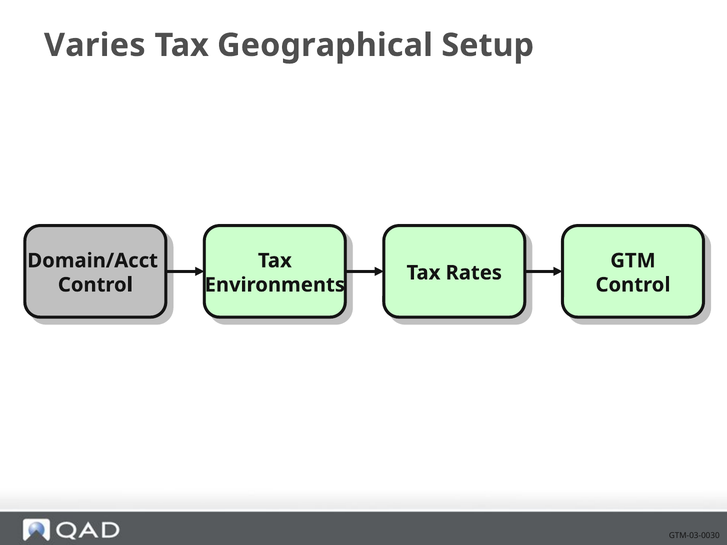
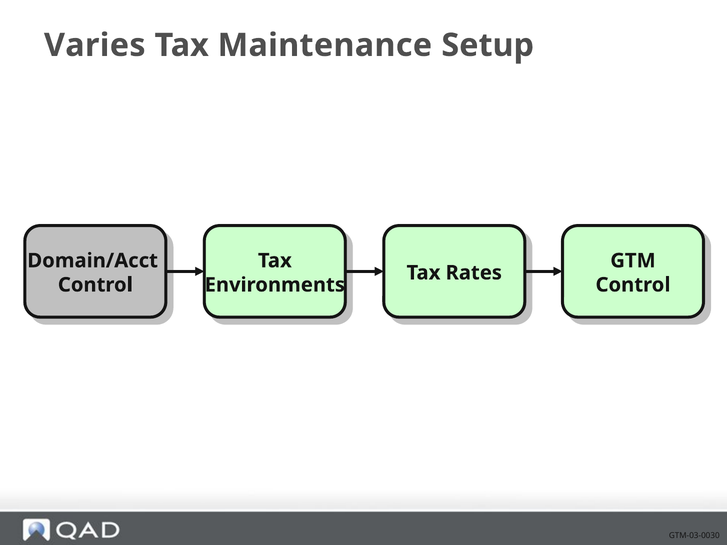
Geographical: Geographical -> Maintenance
